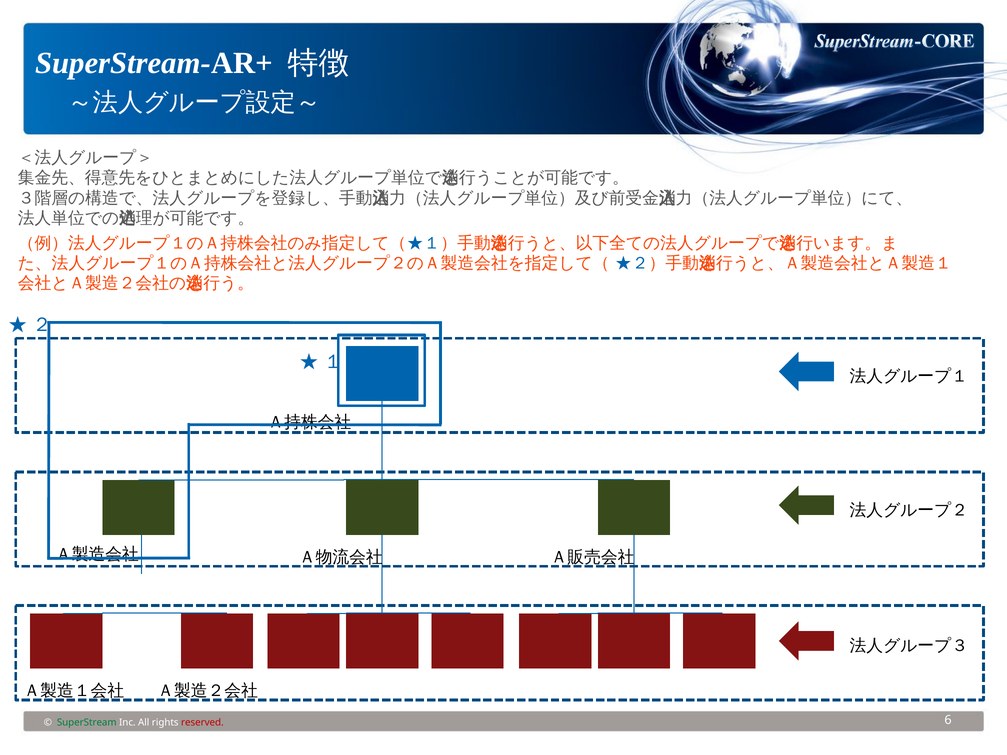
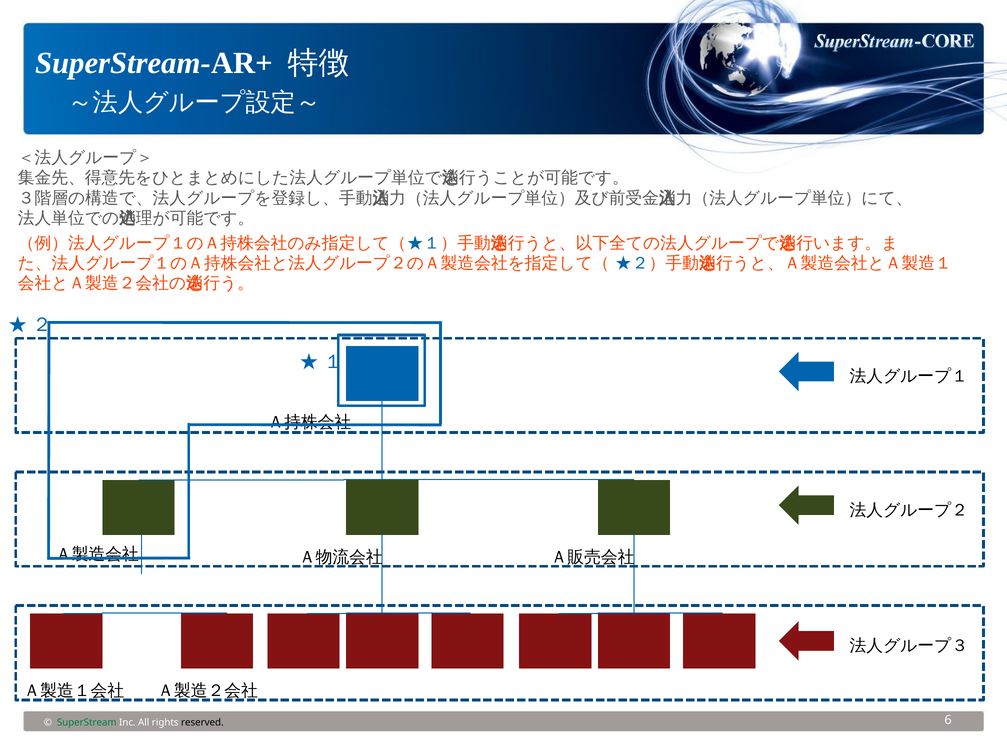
reserved colour: red -> black
